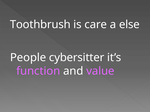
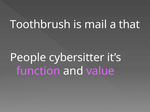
care: care -> mail
else: else -> that
